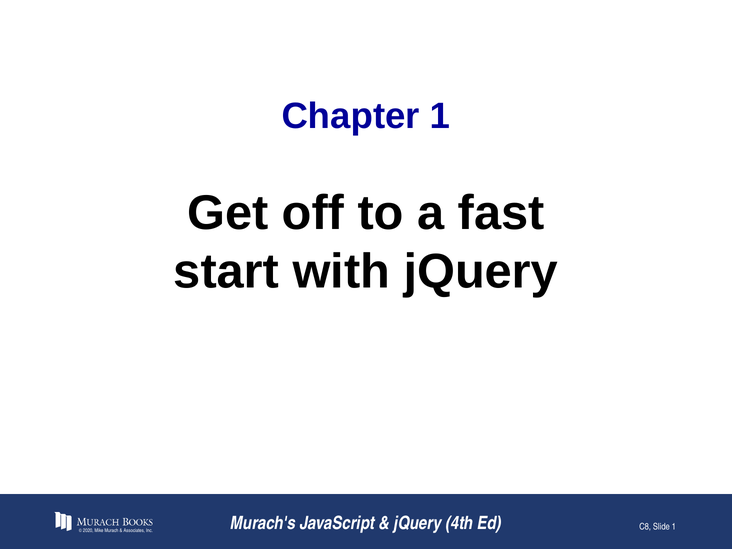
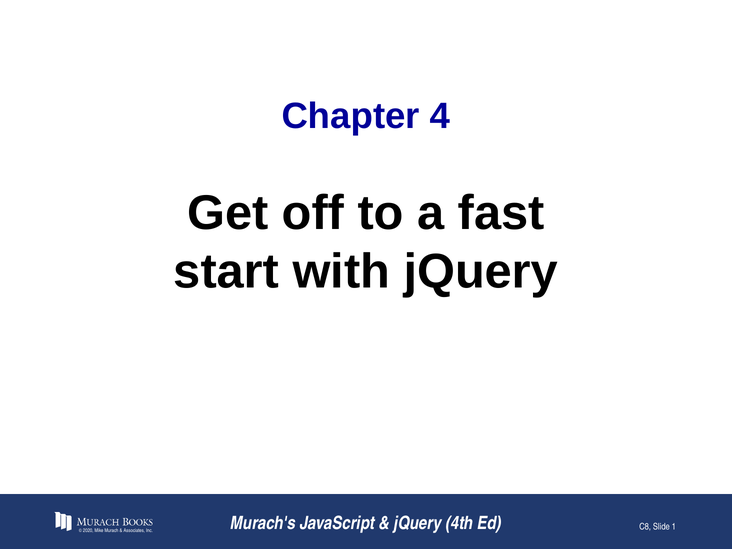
Chapter 1: 1 -> 4
